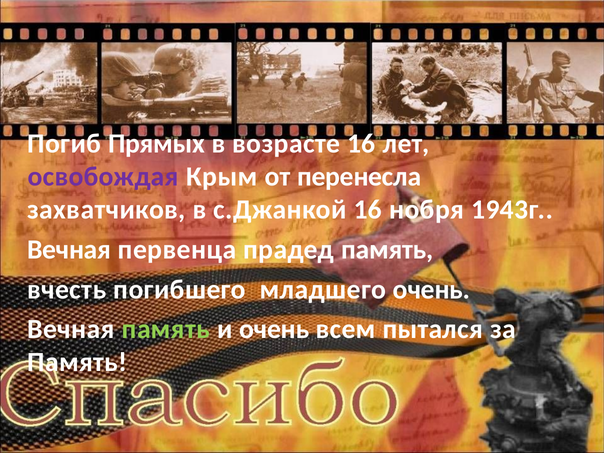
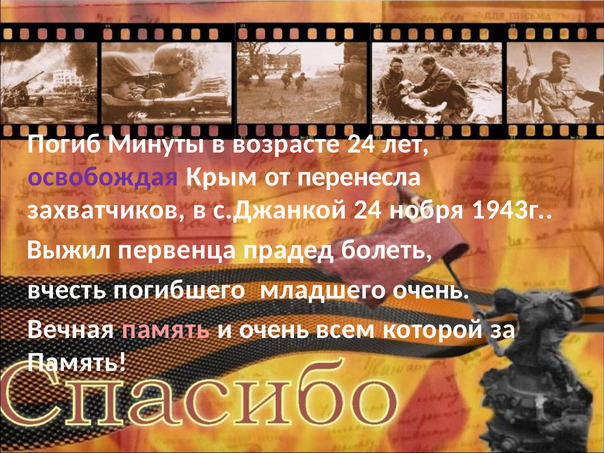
Прямых: Прямых -> Минуты
возрасте 16: 16 -> 24
с.Джанкой 16: 16 -> 24
Вечная at (69, 250): Вечная -> Выжил
прадед память: память -> болеть
память at (166, 329) colour: light green -> pink
пытался: пытался -> которой
